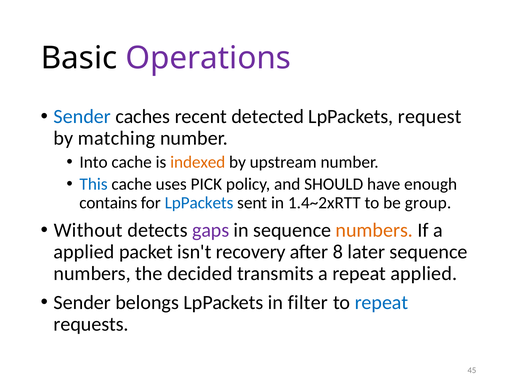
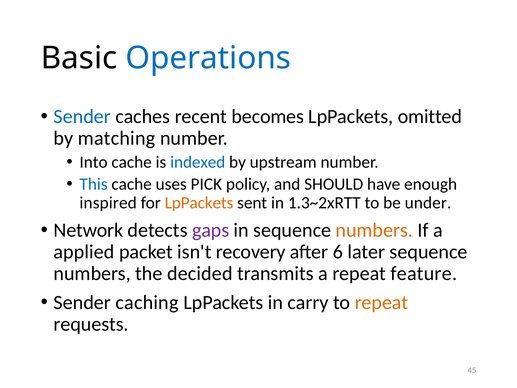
Operations colour: purple -> blue
detected: detected -> becomes
request: request -> omitted
indexed colour: orange -> blue
contains: contains -> inspired
LpPackets at (199, 203) colour: blue -> orange
1.4~2xRTT: 1.4~2xRTT -> 1.3~2xRTT
group: group -> under
Without: Without -> Network
8: 8 -> 6
repeat applied: applied -> feature
belongs: belongs -> caching
filter: filter -> carry
repeat at (381, 302) colour: blue -> orange
